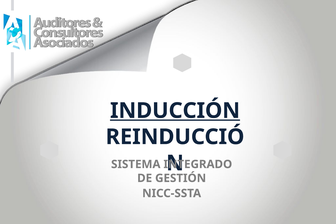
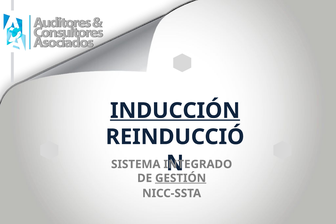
GESTIÓN underline: none -> present
